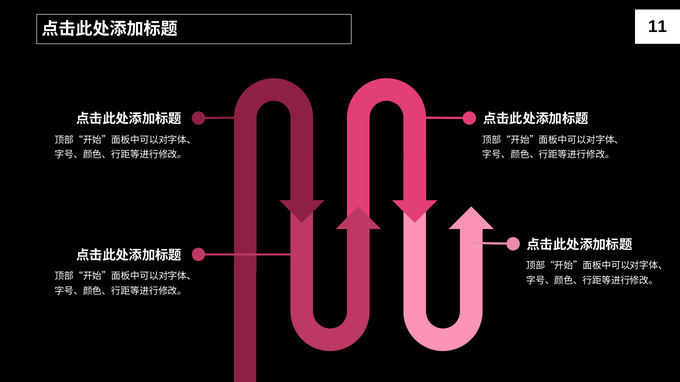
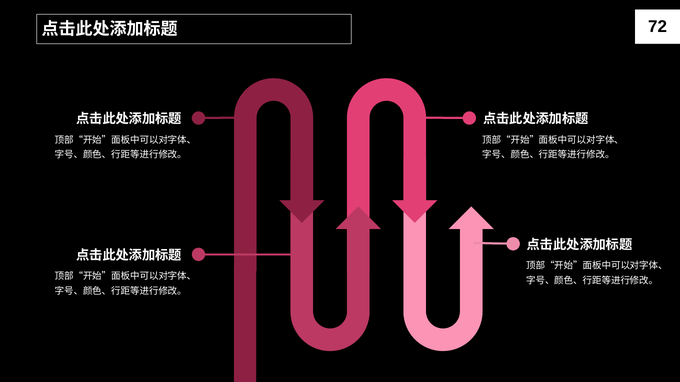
11: 11 -> 72
